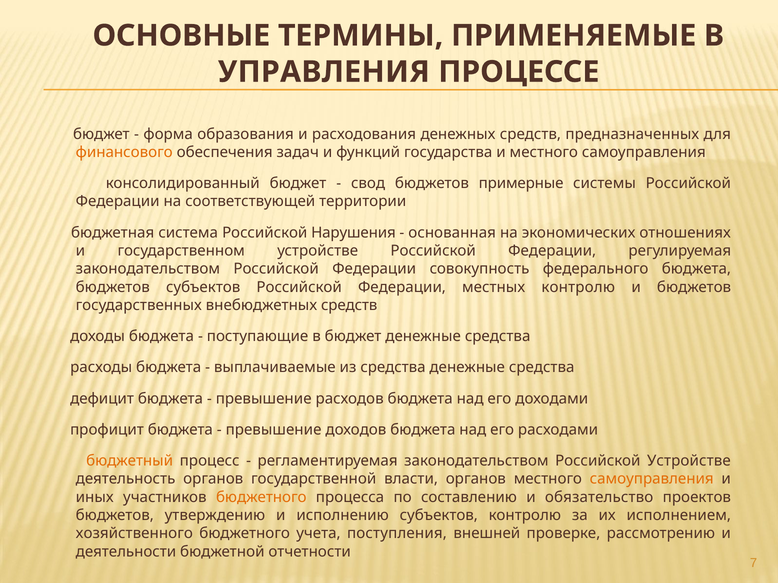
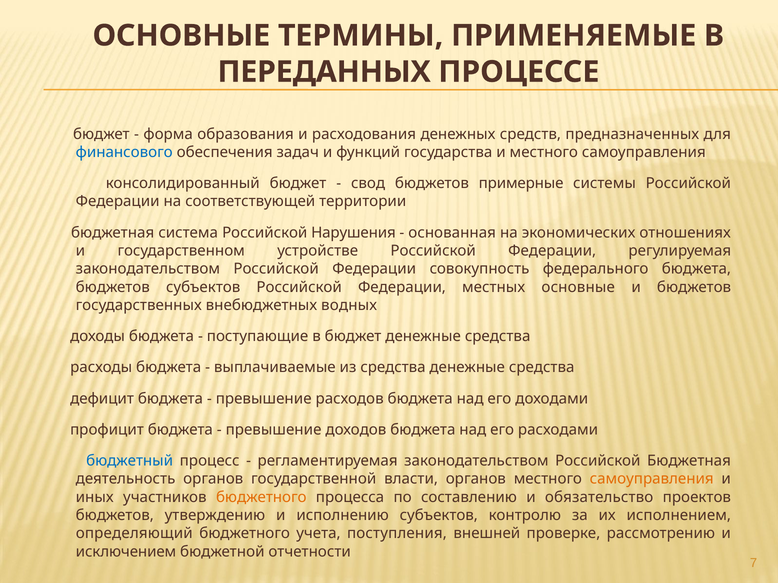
УПРАВЛЕНИЯ: УПРАВЛЕНИЯ -> ПЕРЕДАННЫХ
финансового colour: orange -> blue
местных контролю: контролю -> основные
внебюджетных средств: средств -> водных
бюджетный colour: orange -> blue
Российской Устройстве: Устройстве -> Бюджетная
хозяйственного: хозяйственного -> определяющий
деятельности: деятельности -> исключением
